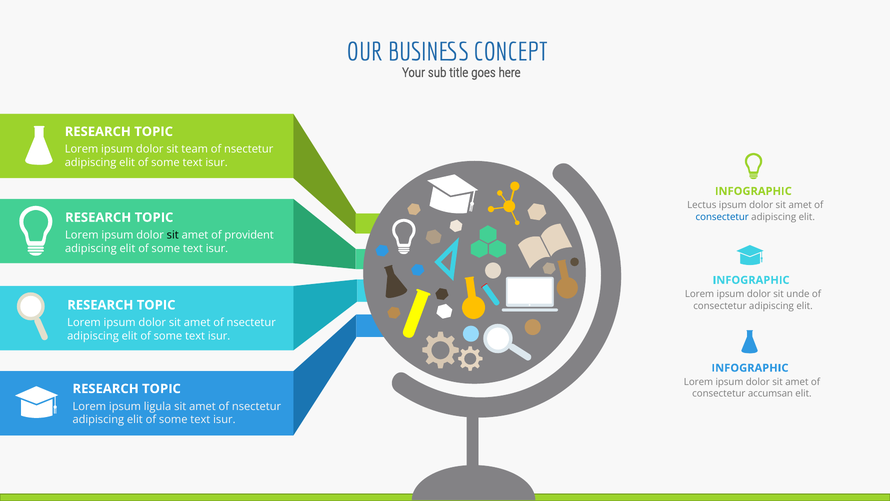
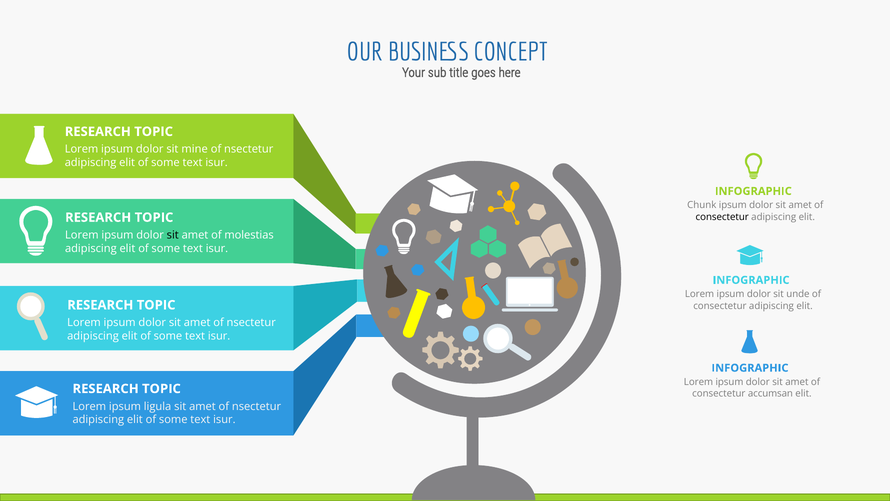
team: team -> mine
Lectus: Lectus -> Chunk
consectetur at (722, 217) colour: blue -> black
provident: provident -> molestias
